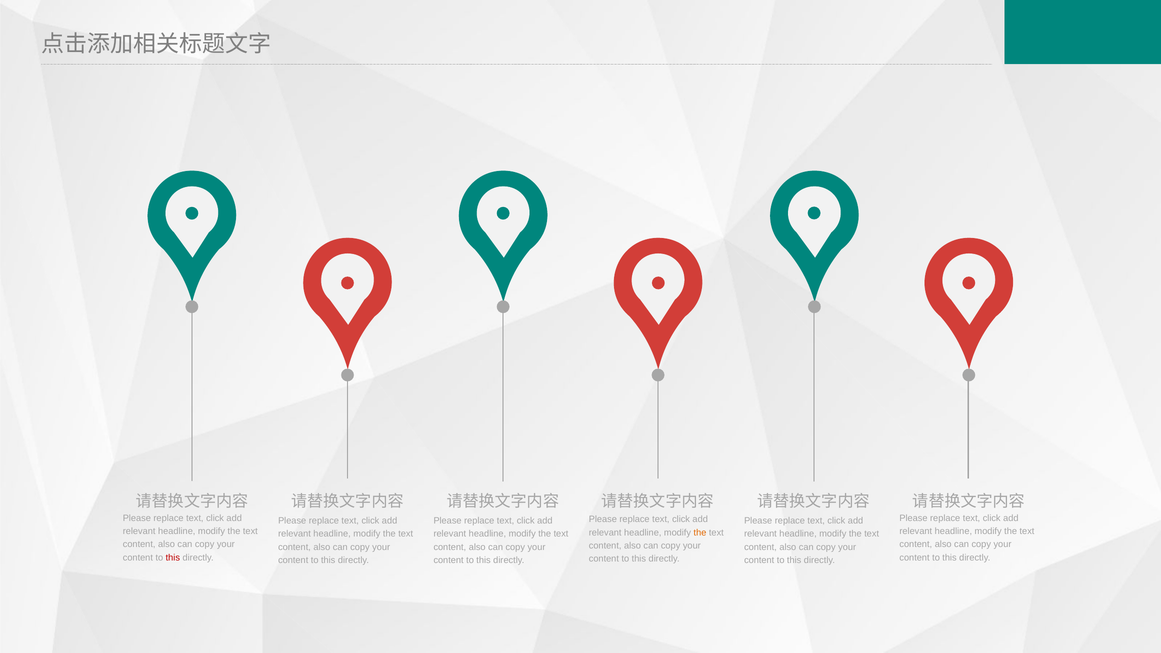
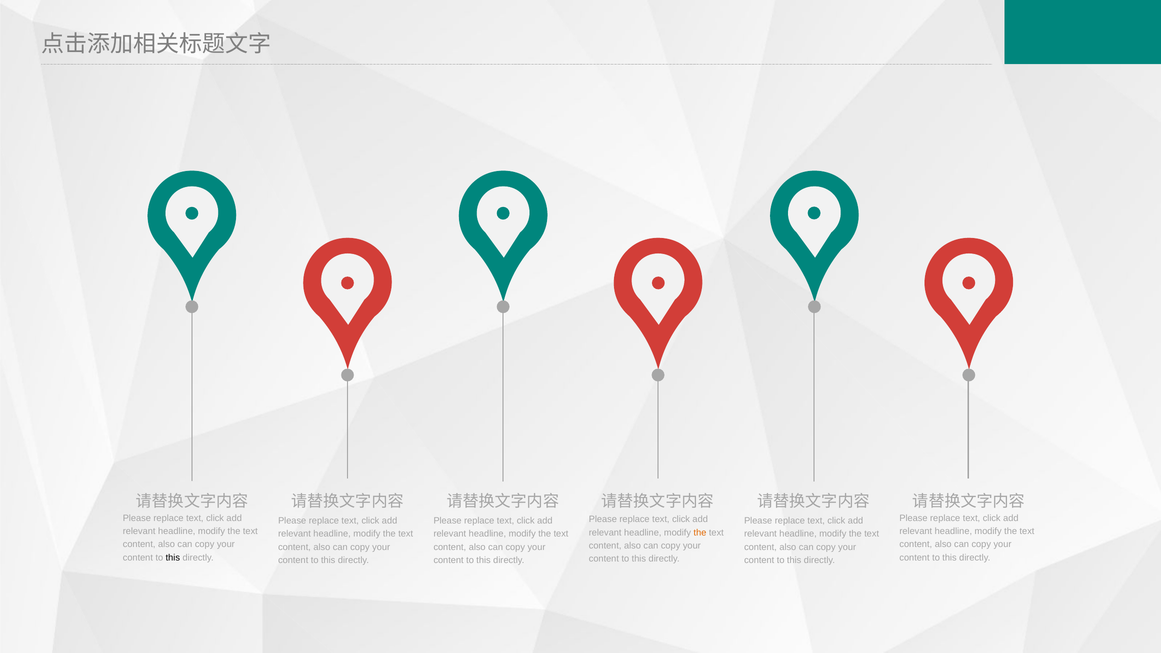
this at (173, 558) colour: red -> black
